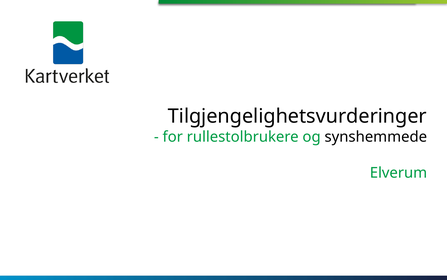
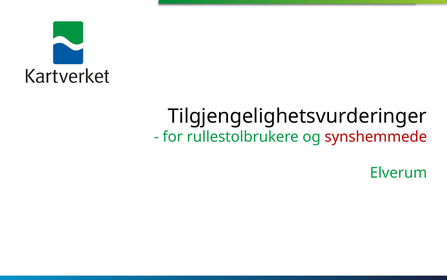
synshemmede colour: black -> red
